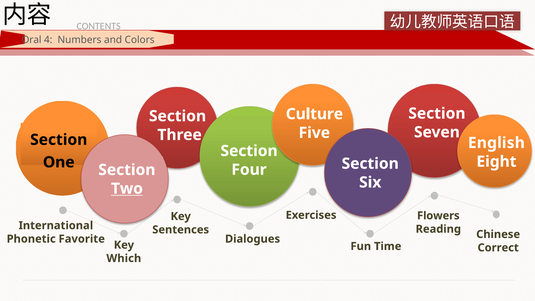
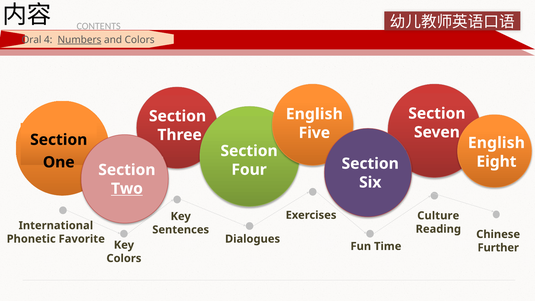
Numbers underline: none -> present
Culture at (314, 114): Culture -> English
Flowers: Flowers -> Culture
Correct: Correct -> Further
Which at (124, 258): Which -> Colors
